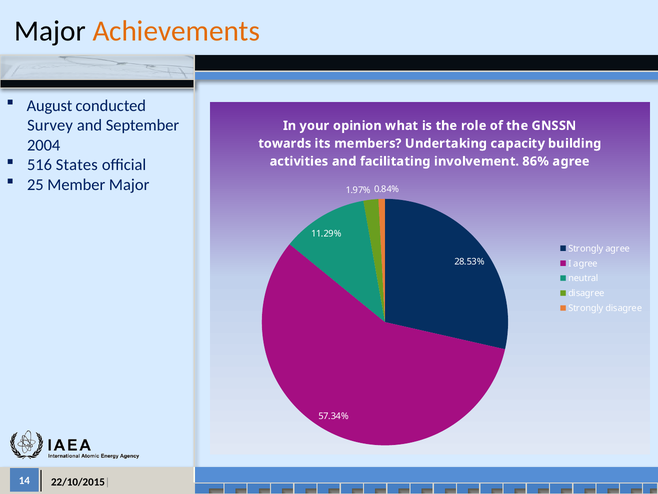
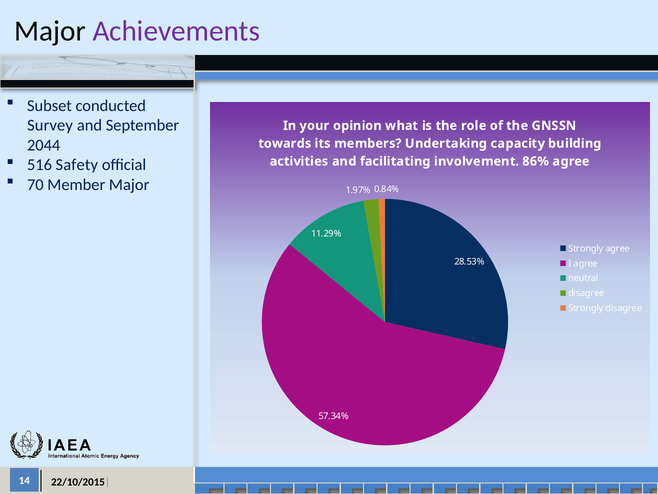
Achievements colour: orange -> purple
August: August -> Subset
2004: 2004 -> 2044
States: States -> Safety
25: 25 -> 70
